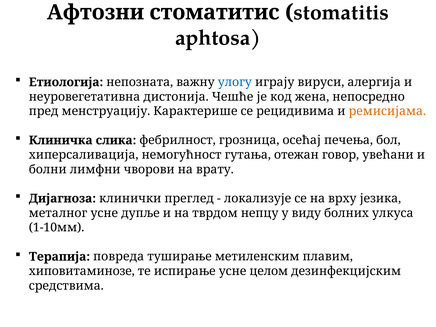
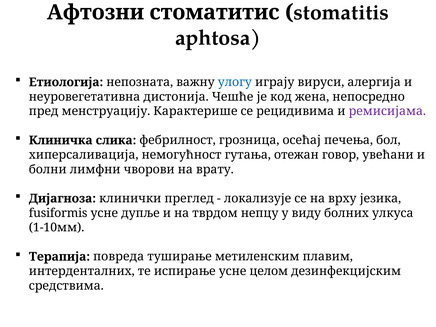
ремисијама colour: orange -> purple
металног: металног -> fusiformis
хиповитаминозе: хиповитаминозе -> интерденталних
